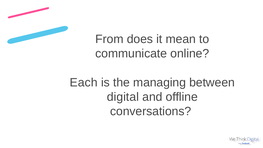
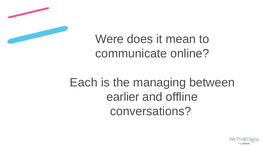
From: From -> Were
digital: digital -> earlier
